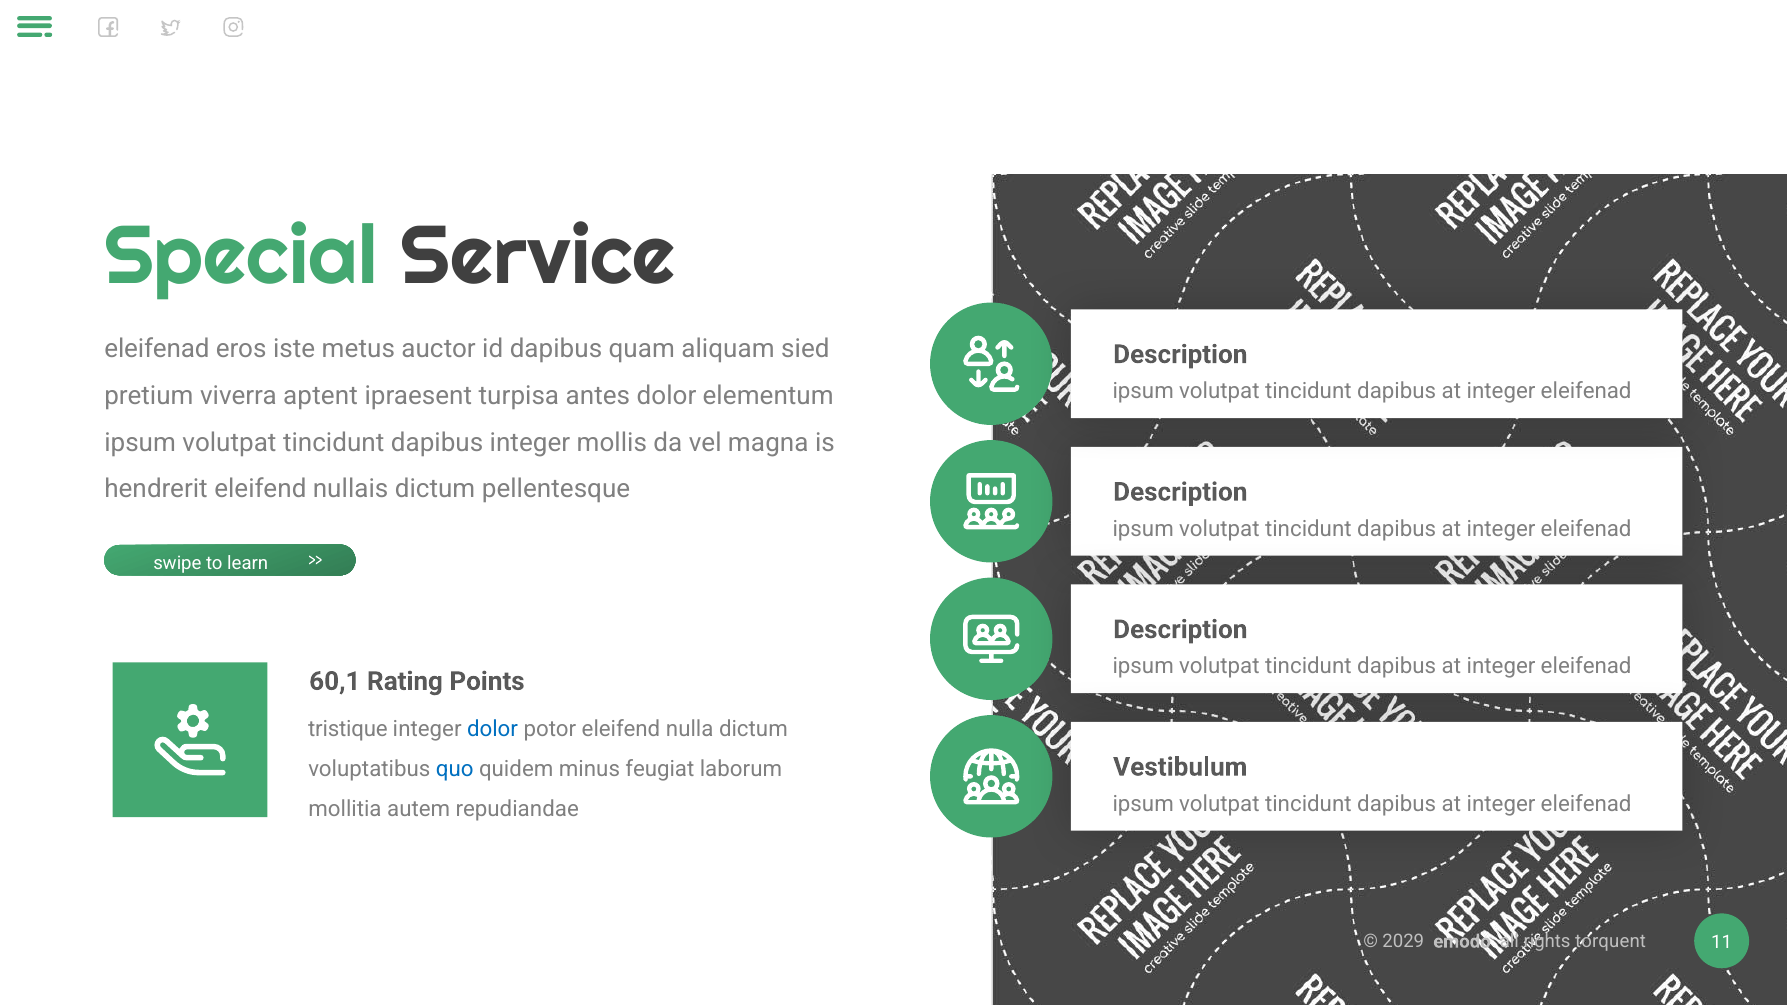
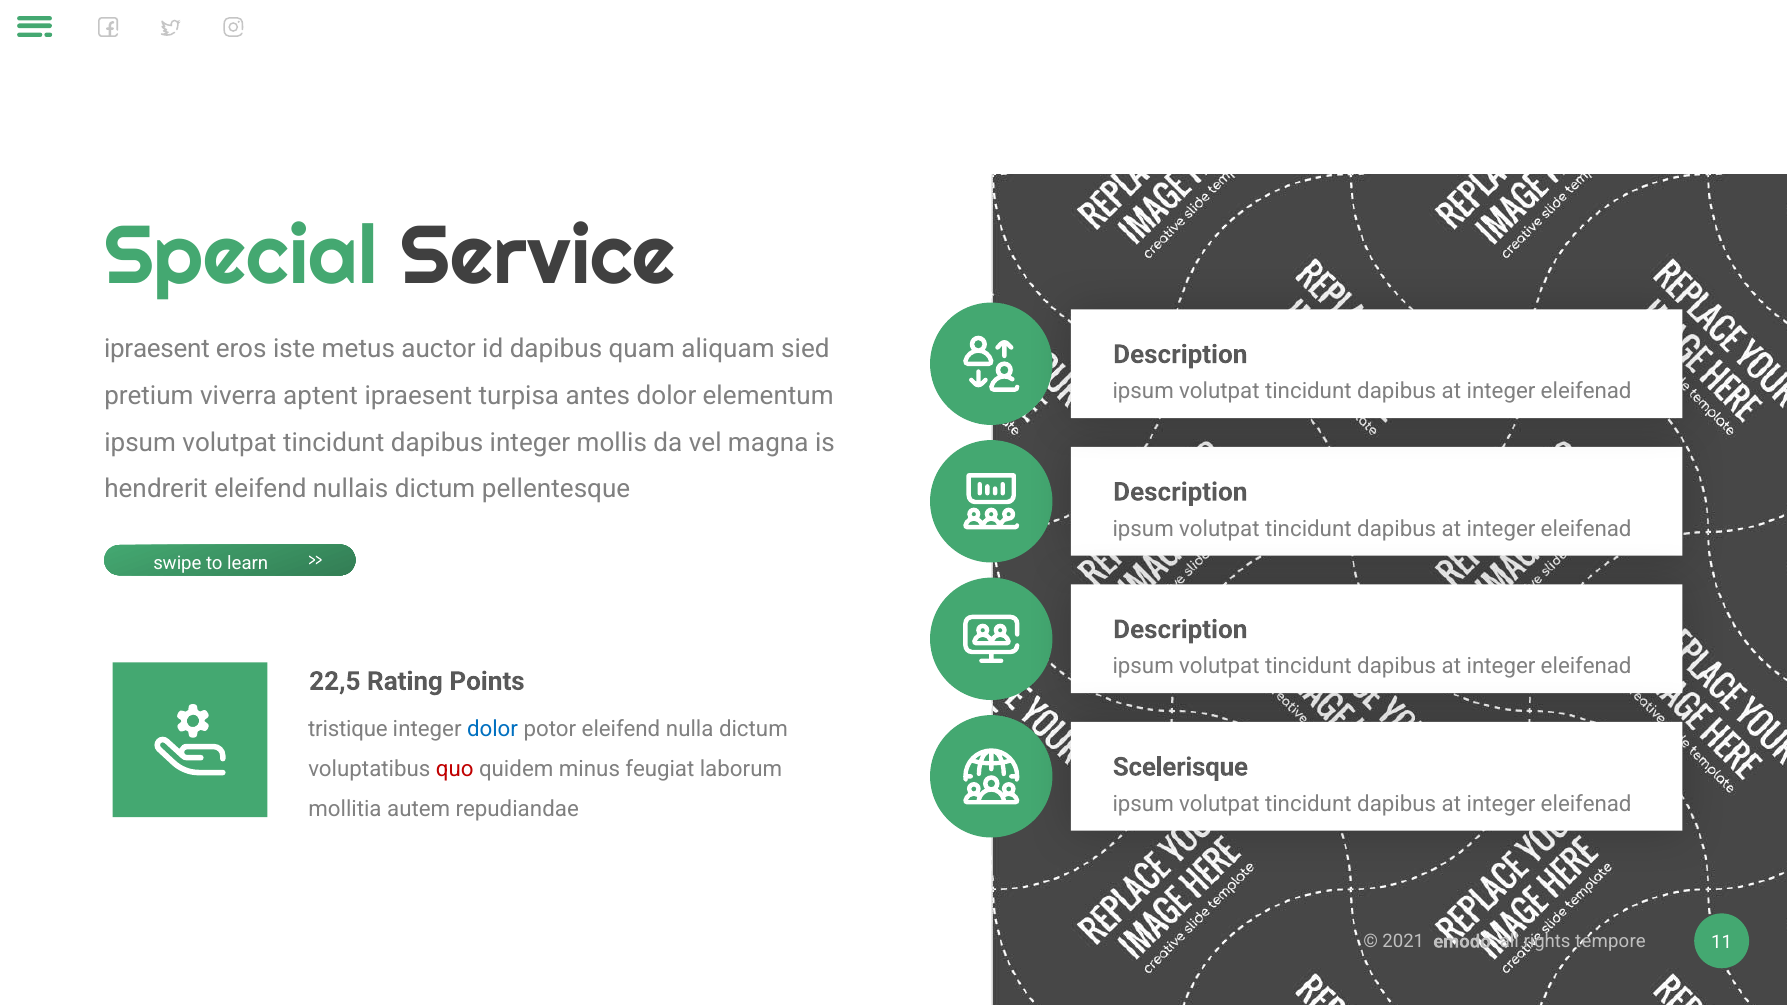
eleifenad at (157, 349): eleifenad -> ipraesent
60,1: 60,1 -> 22,5
Vestibulum: Vestibulum -> Scelerisque
quo colour: blue -> red
2029: 2029 -> 2021
torquent: torquent -> tempore
